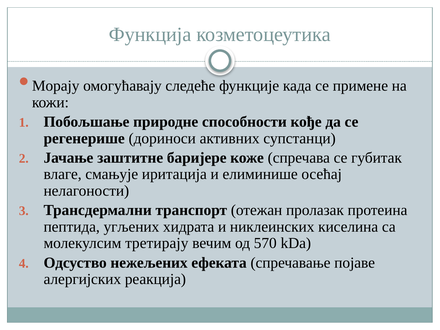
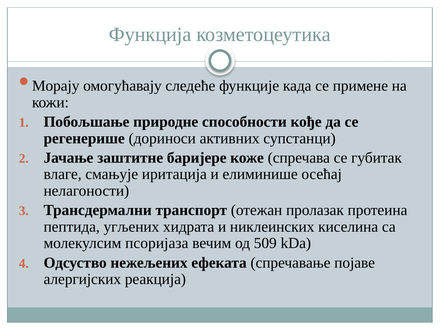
третирају: третирају -> псоријаза
570: 570 -> 509
